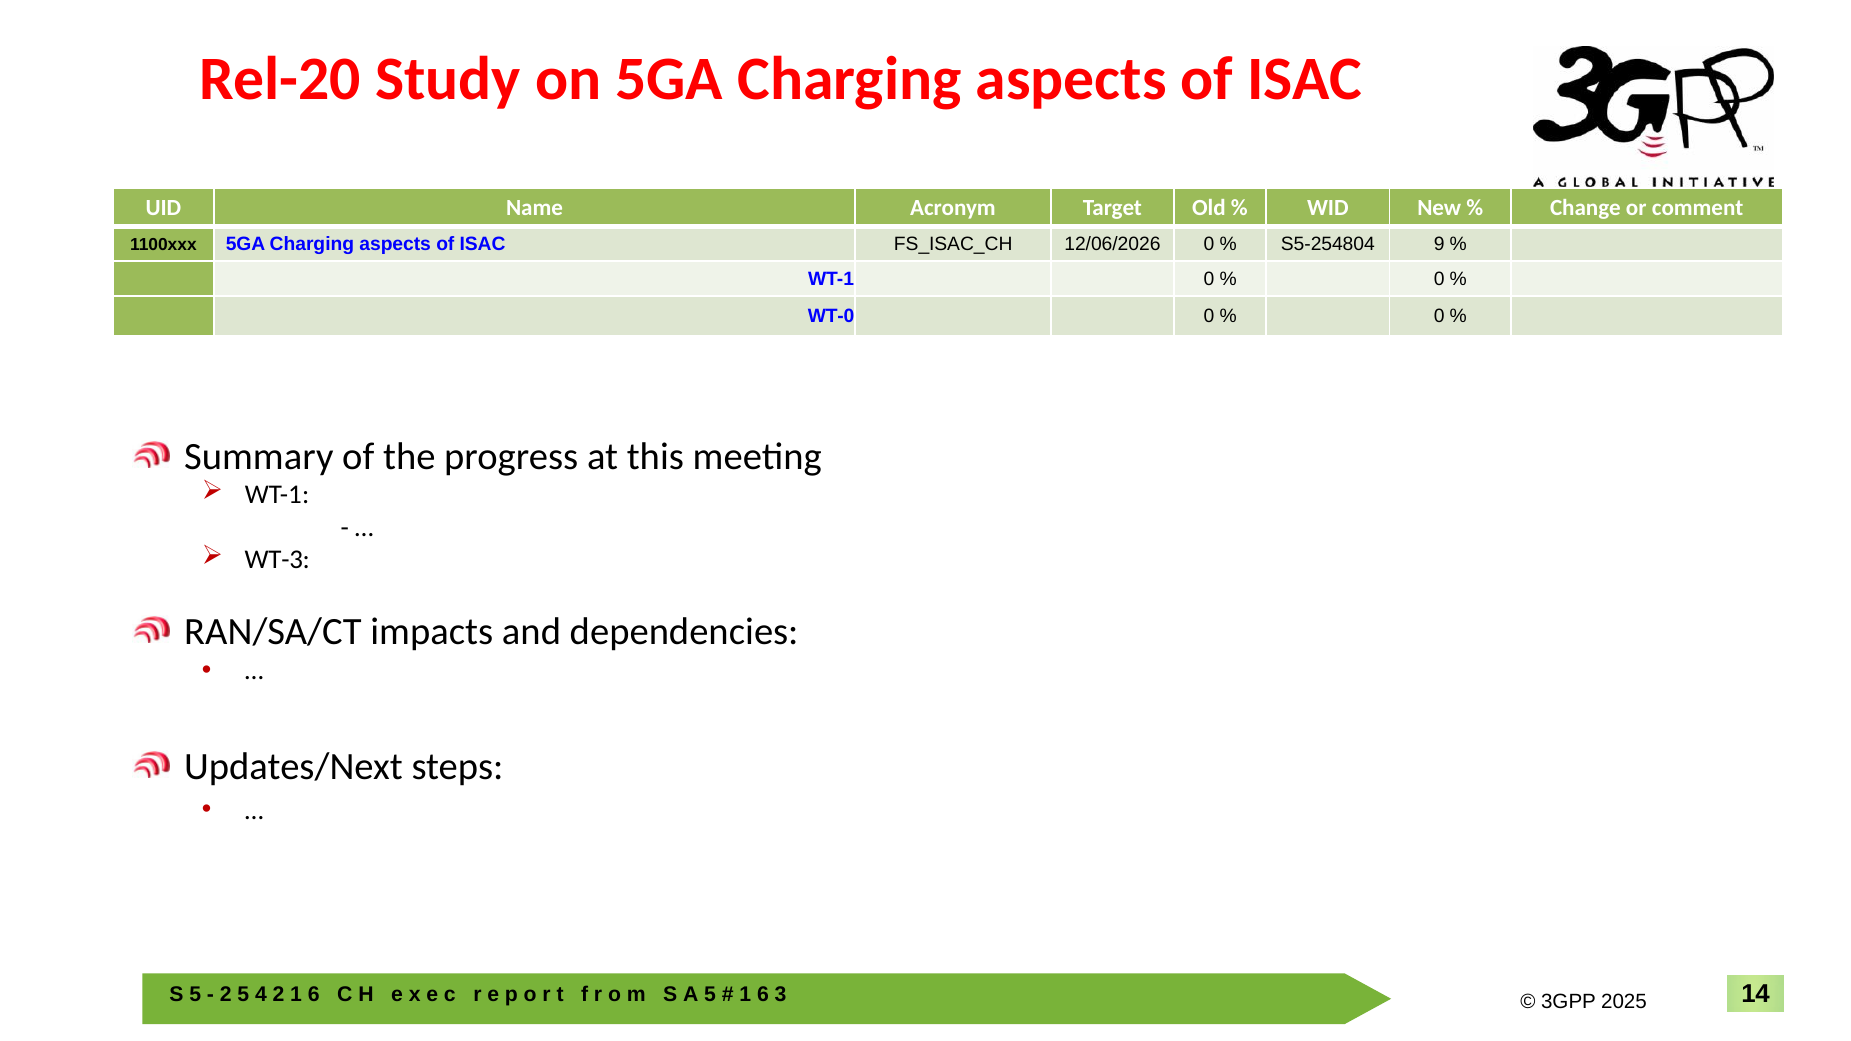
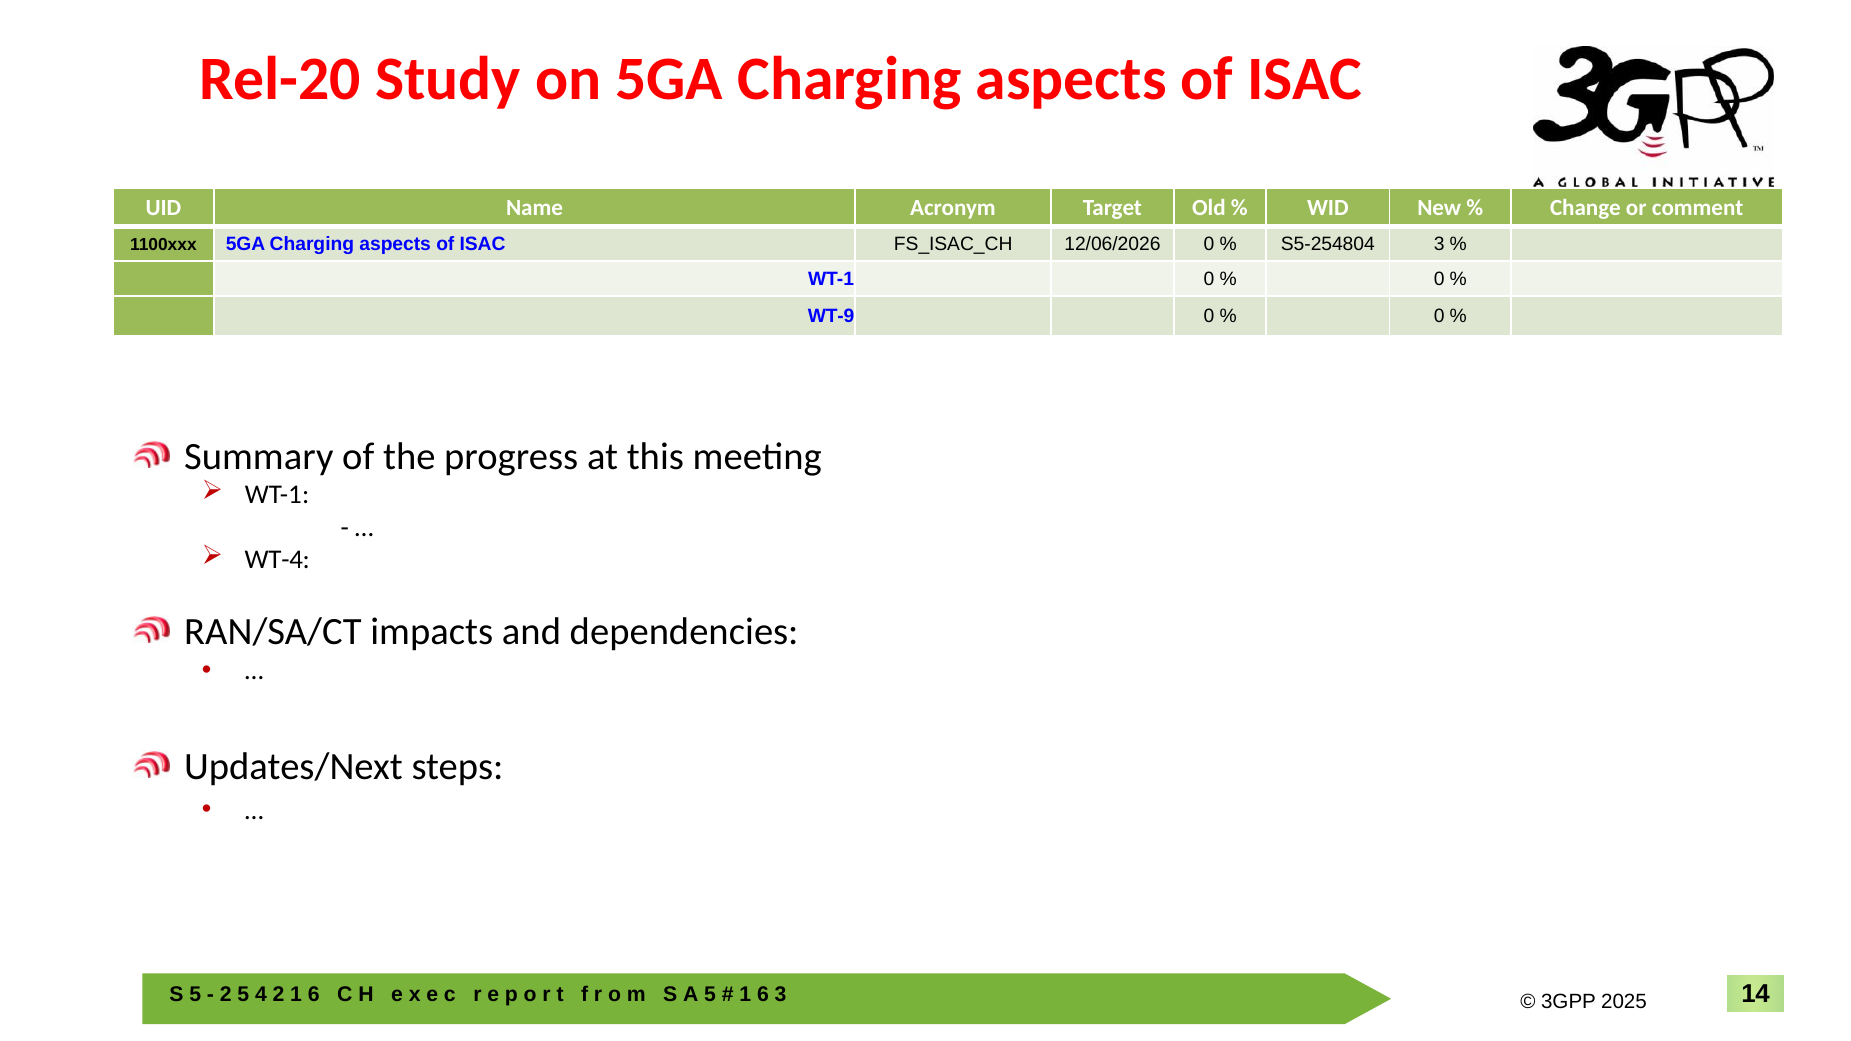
S5-254804 9: 9 -> 3
WT-0: WT-0 -> WT-9
WT-3: WT-3 -> WT-4
